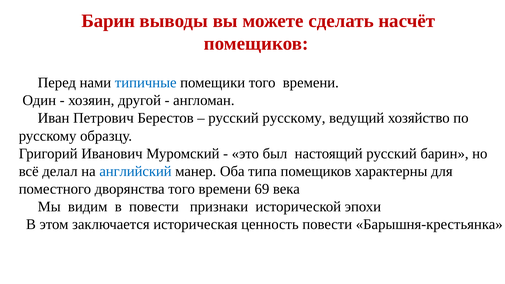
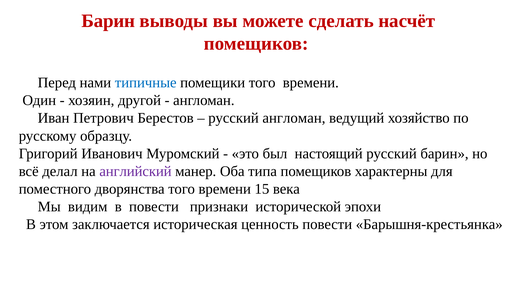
русский русскому: русскому -> англоман
английский colour: blue -> purple
69: 69 -> 15
